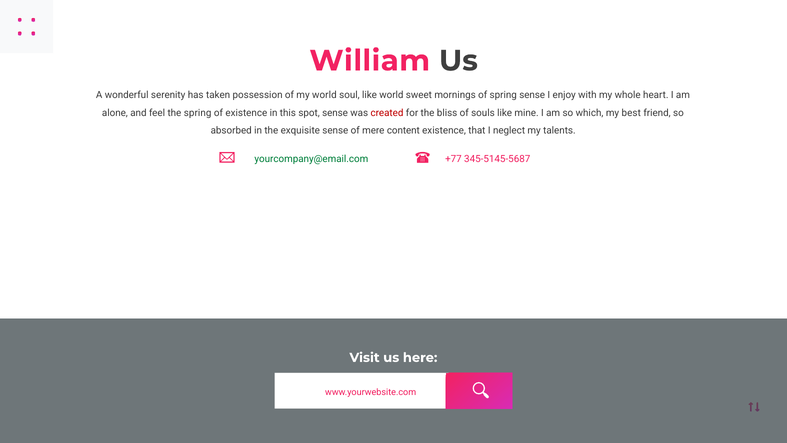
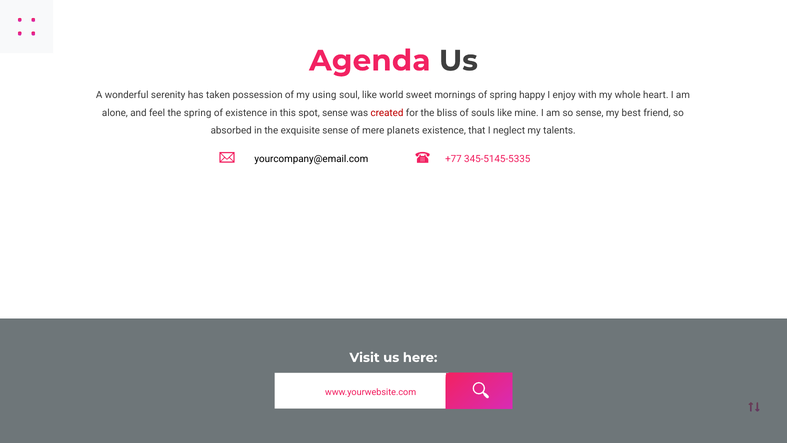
William: William -> Agenda
my world: world -> using
spring sense: sense -> happy
so which: which -> sense
content: content -> planets
yourcompany@email.com colour: green -> black
345-5145-5687: 345-5145-5687 -> 345-5145-5335
